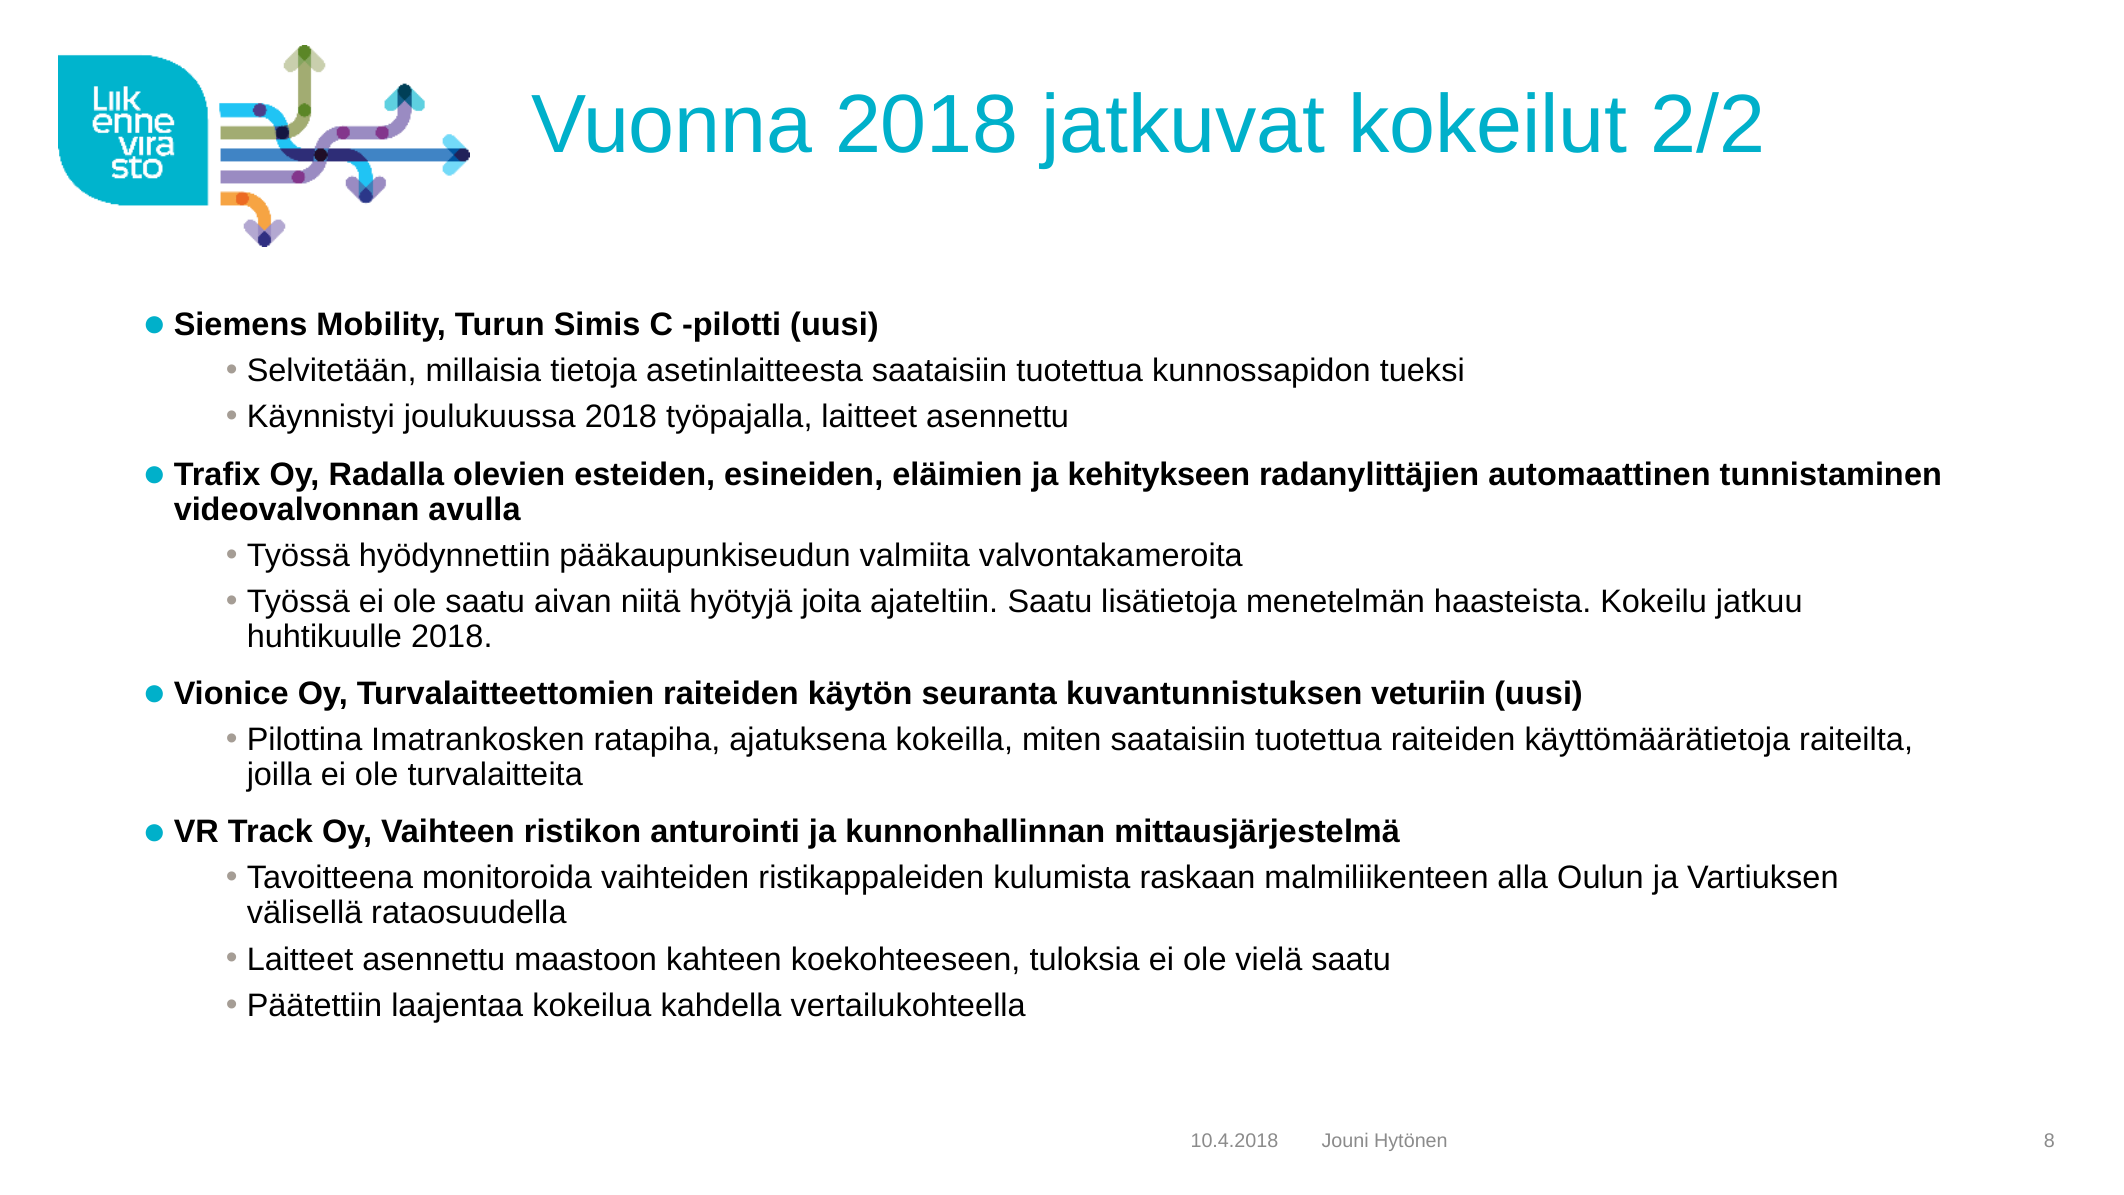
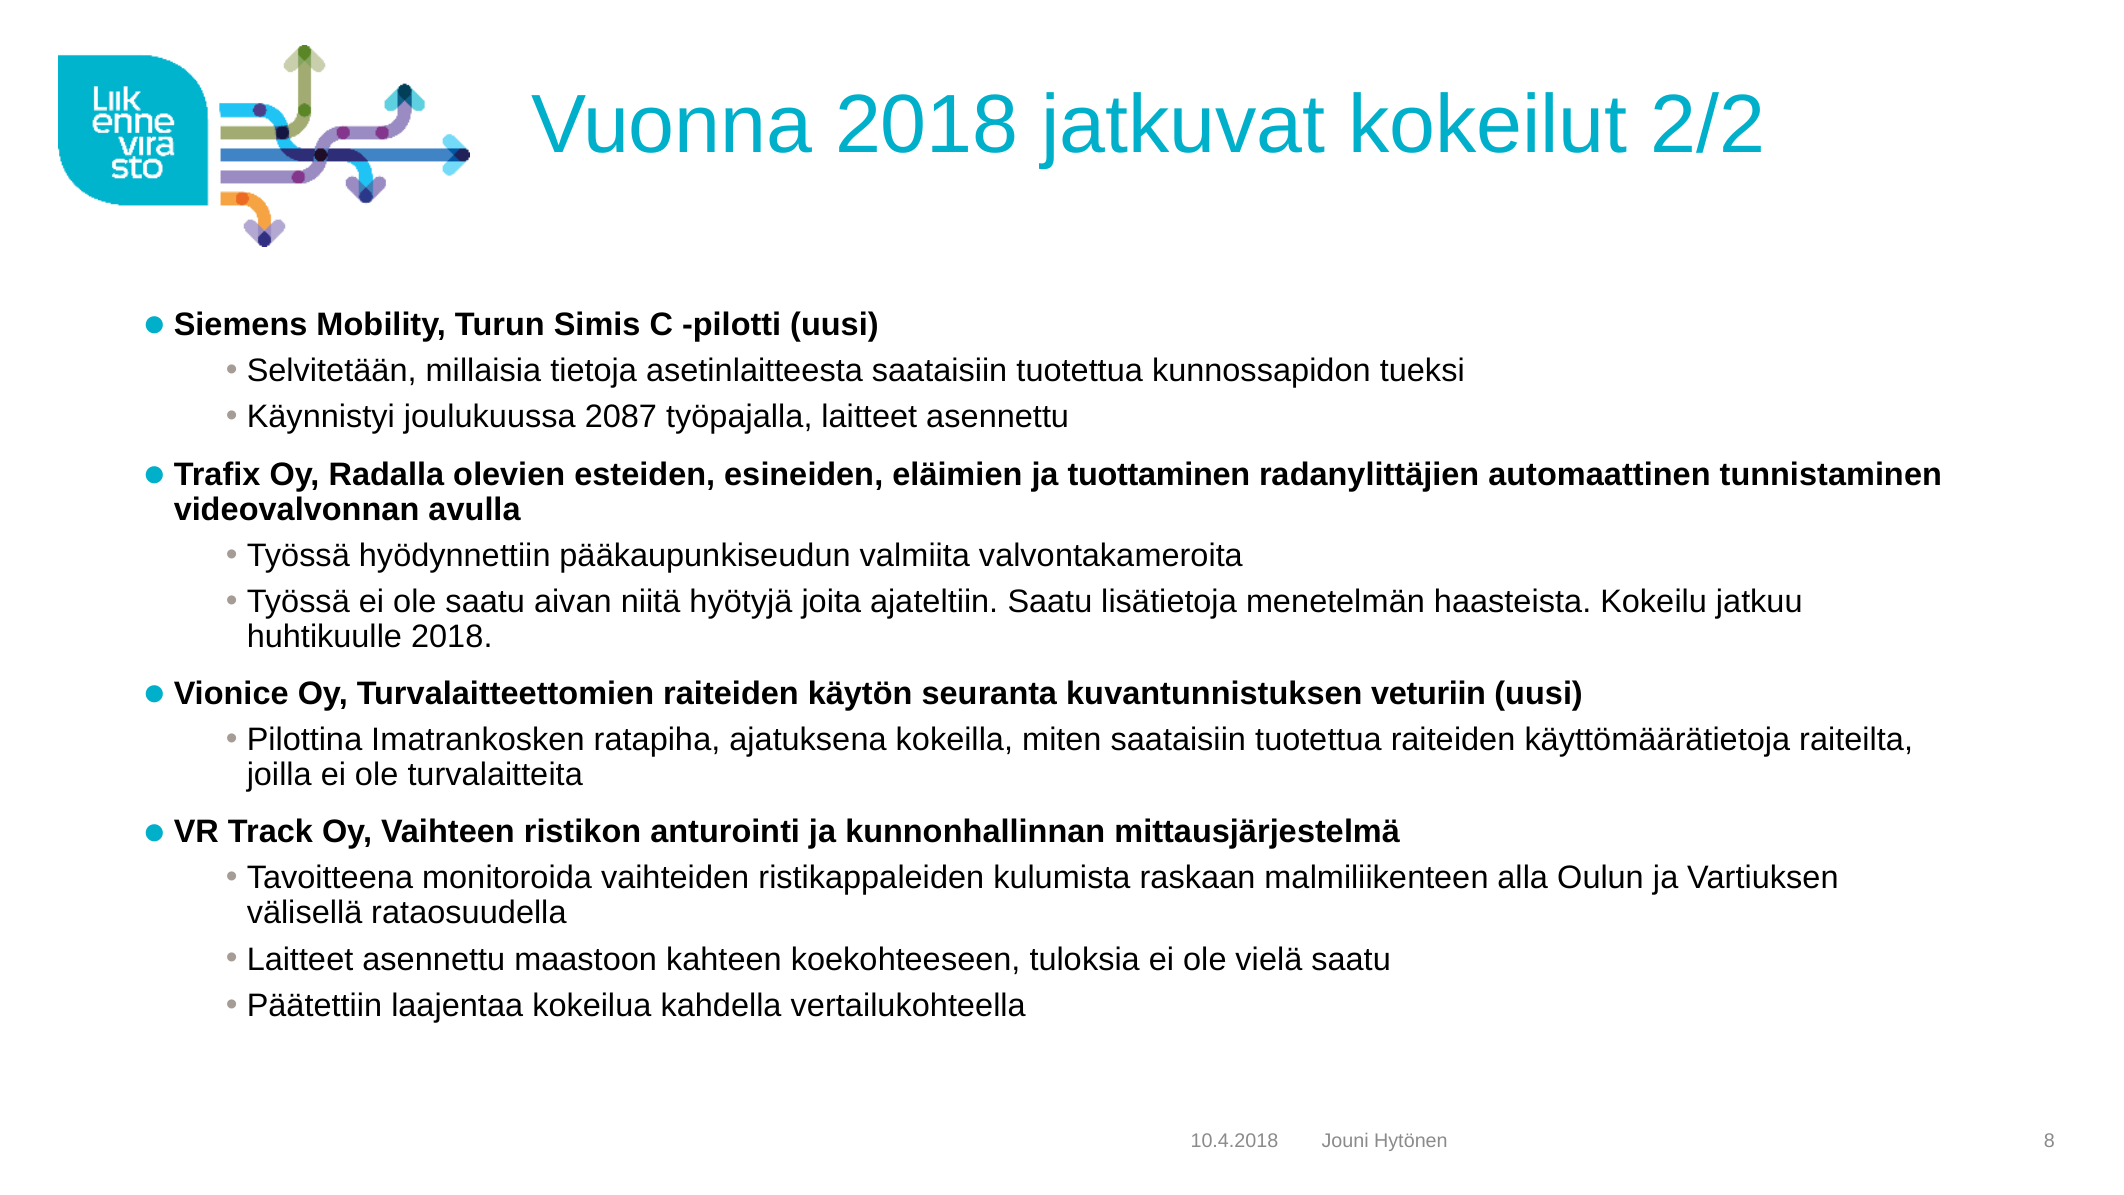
joulukuussa 2018: 2018 -> 2087
kehitykseen: kehitykseen -> tuottaminen
